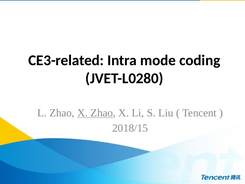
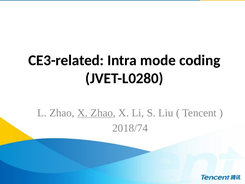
2018/15: 2018/15 -> 2018/74
